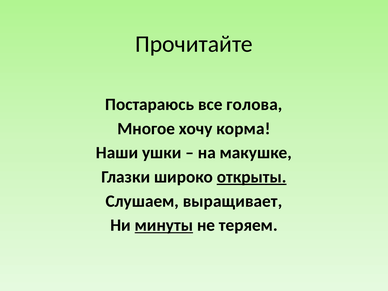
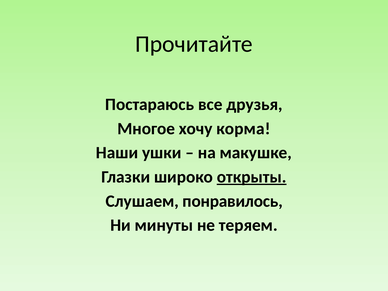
голова: голова -> друзья
выращивает: выращивает -> понравилось
минуты underline: present -> none
